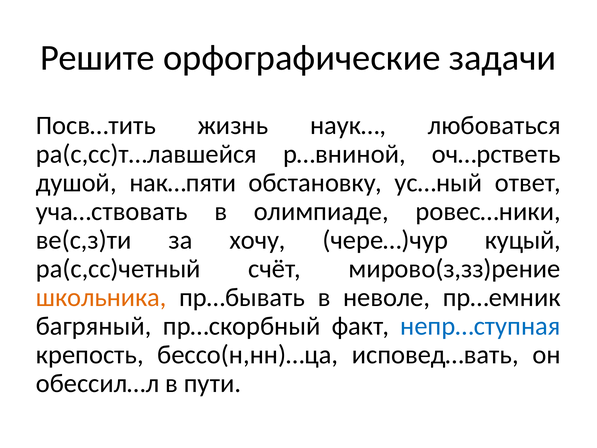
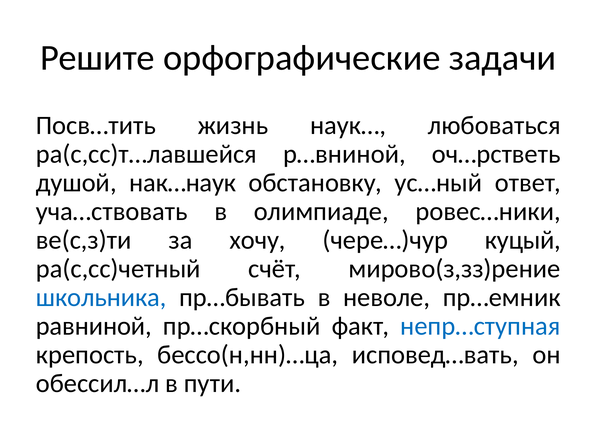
нак…пяти: нак…пяти -> нак…наук
школьника colour: orange -> blue
багряный: багряный -> равниной
